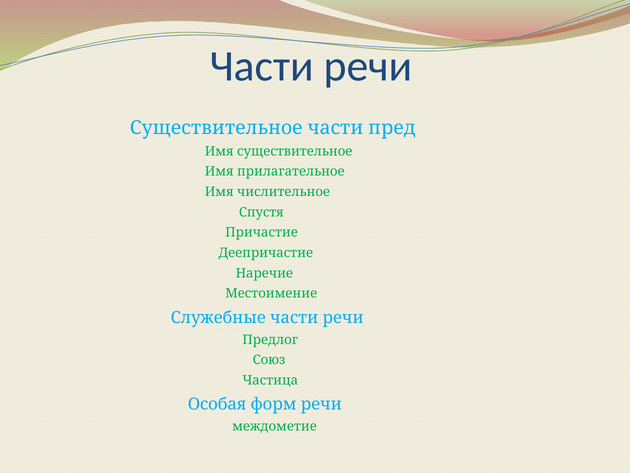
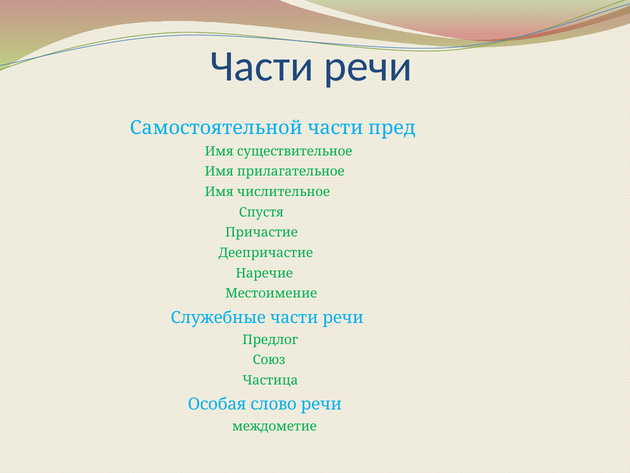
Существительное at (216, 128): Существительное -> Самостоятельной
форм: форм -> слово
